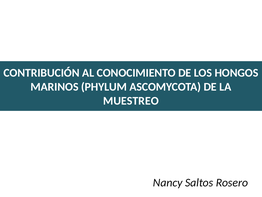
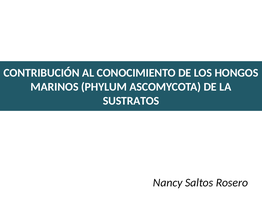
MUESTREO: MUESTREO -> SUSTRATOS
